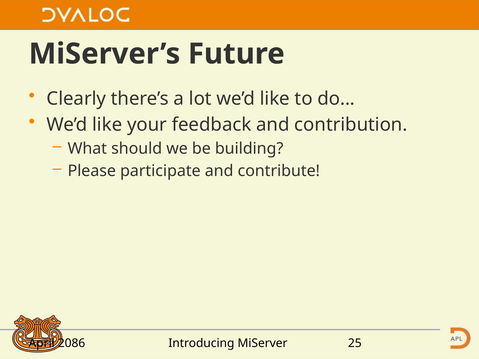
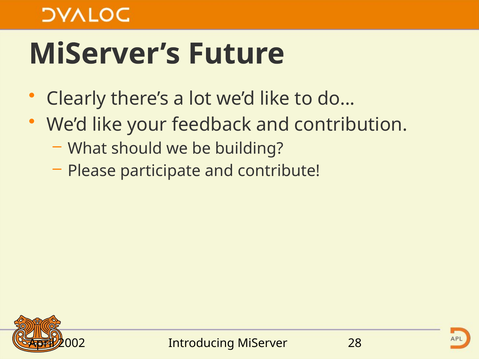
2086: 2086 -> 2002
25: 25 -> 28
